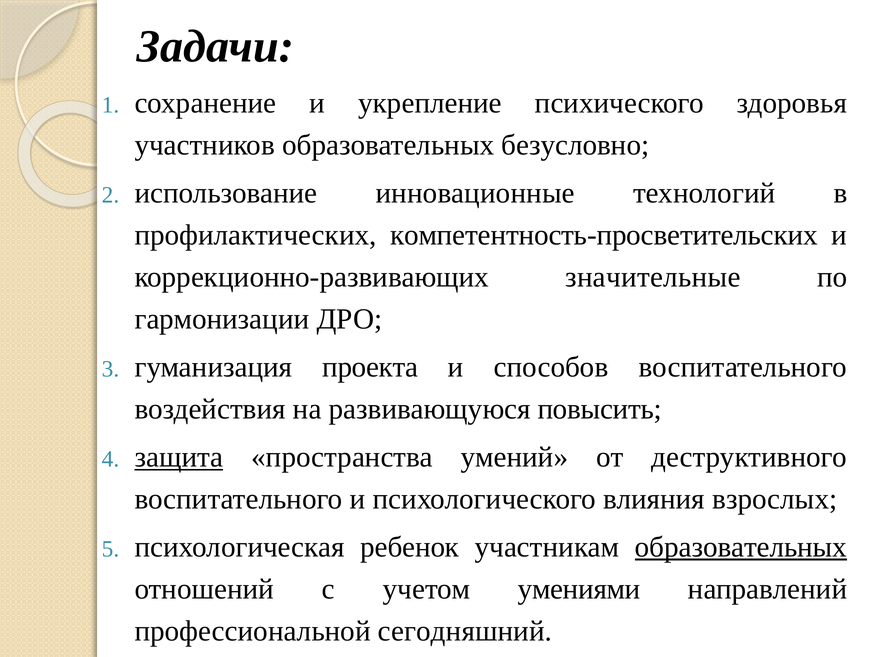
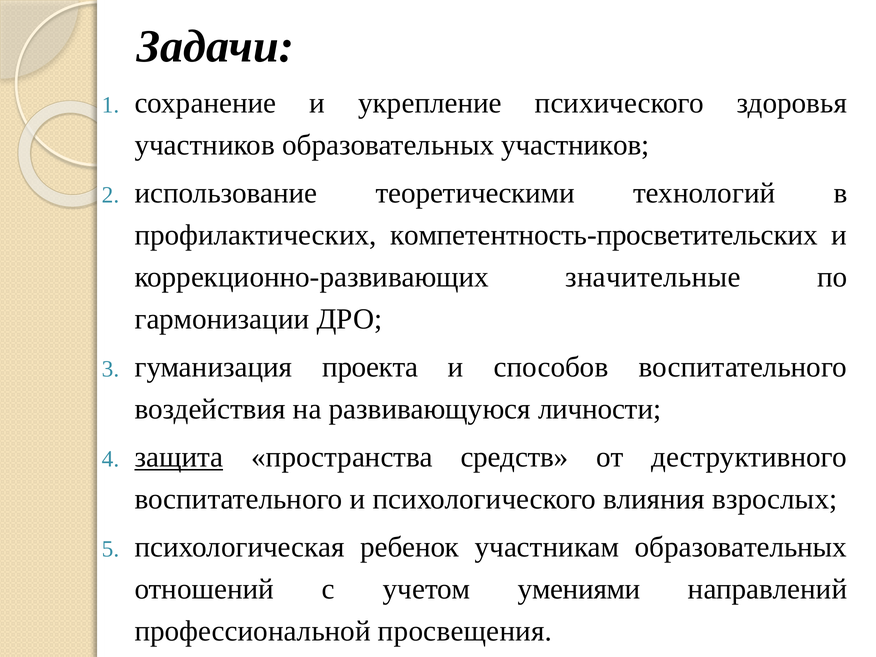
образовательных безусловно: безусловно -> участников
инновационные: инновационные -> теоретическими
повысить: повысить -> личности
умений: умений -> средств
образовательных at (741, 547) underline: present -> none
сегодняшний: сегодняшний -> просвещения
